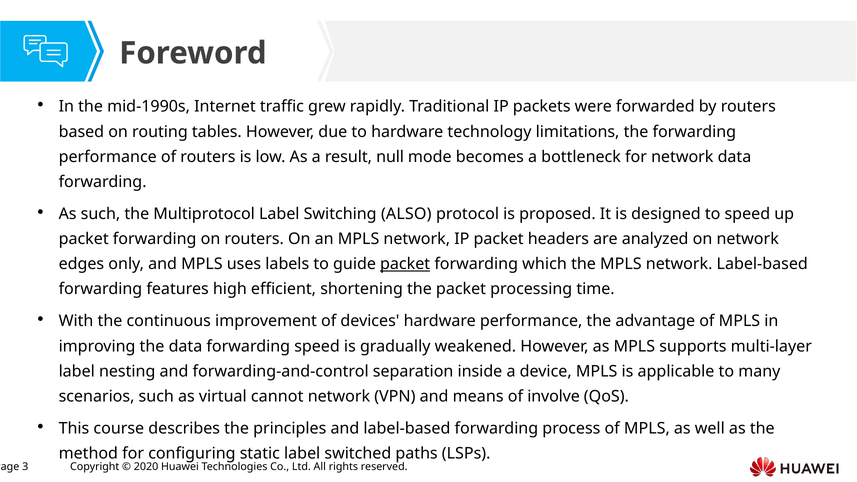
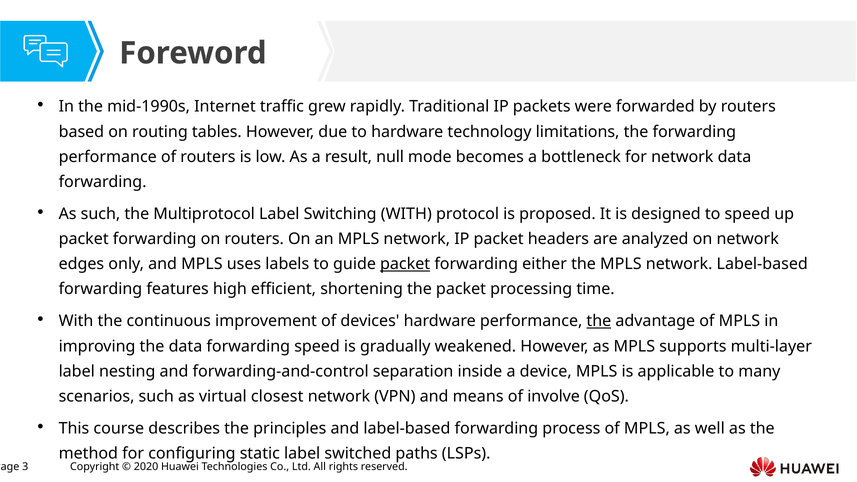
Switching ALSO: ALSO -> WITH
which: which -> either
the at (599, 321) underline: none -> present
cannot: cannot -> closest
